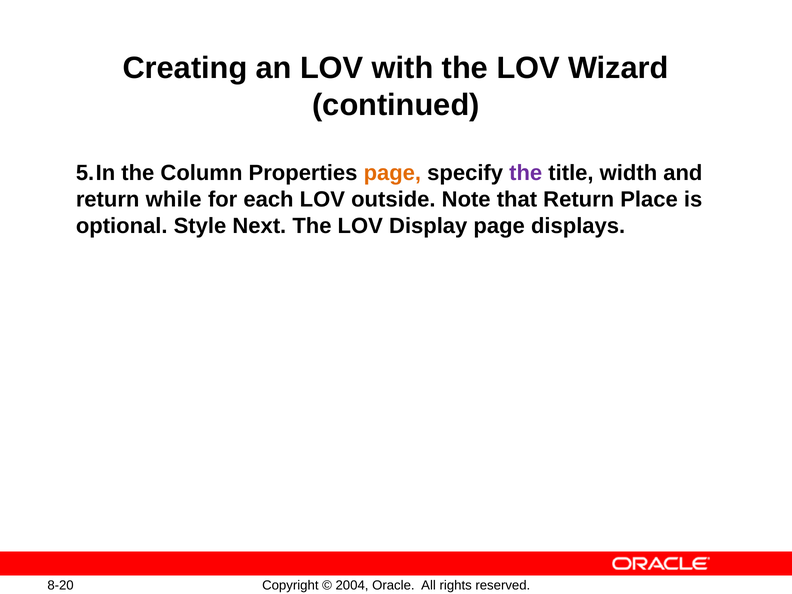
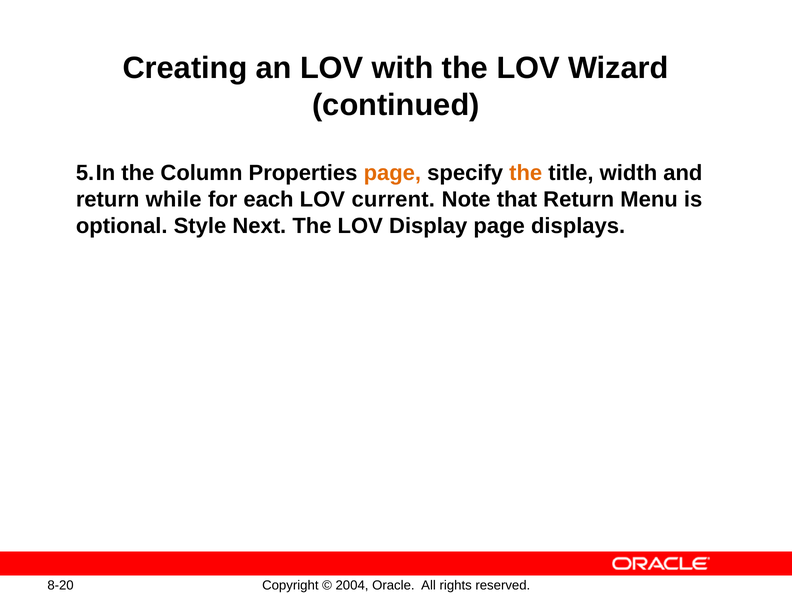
the at (526, 173) colour: purple -> orange
outside: outside -> current
Place: Place -> Menu
